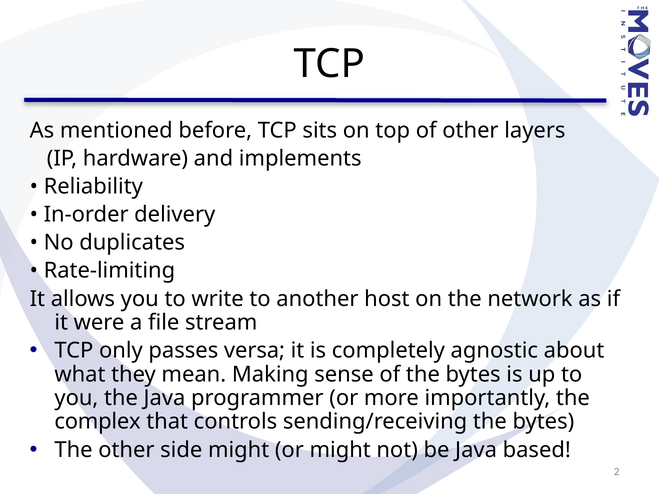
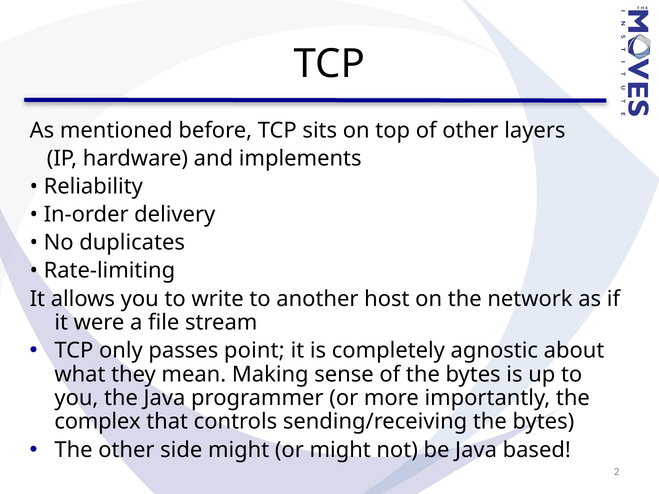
versa: versa -> point
